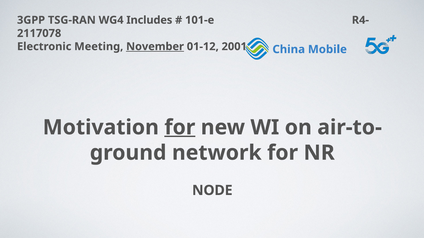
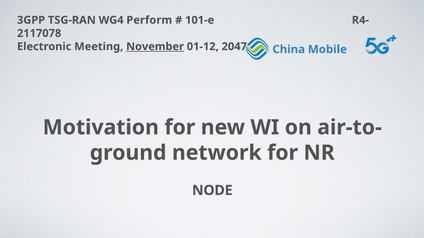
Includes: Includes -> Perform
2001: 2001 -> 2047
for at (180, 128) underline: present -> none
